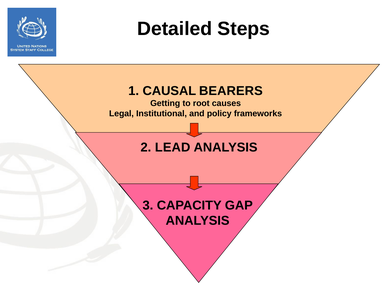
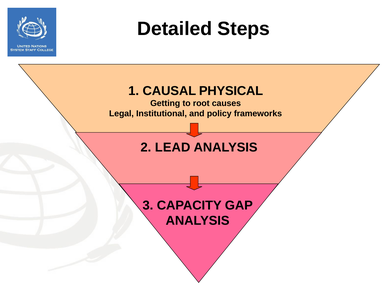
BEARERS: BEARERS -> PHYSICAL
